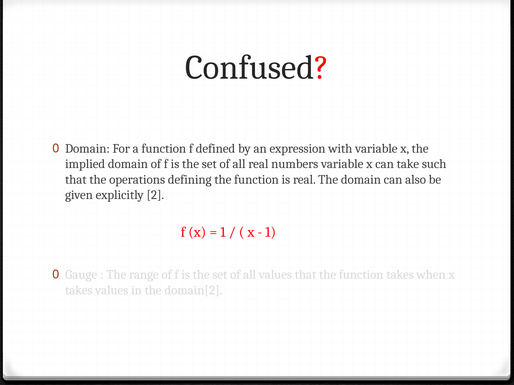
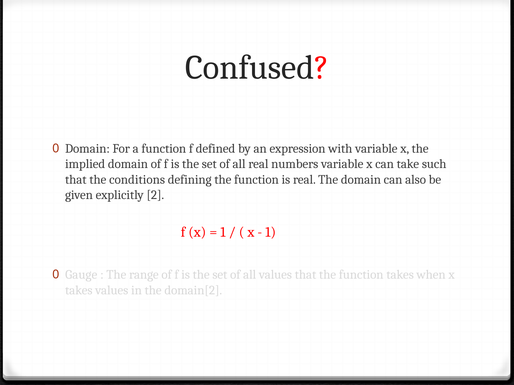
operations: operations -> conditions
